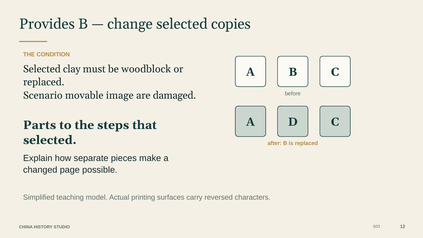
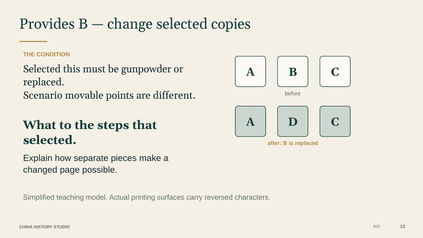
clay: clay -> this
woodblock: woodblock -> gunpowder
image: image -> points
damaged: damaged -> different
Parts: Parts -> What
